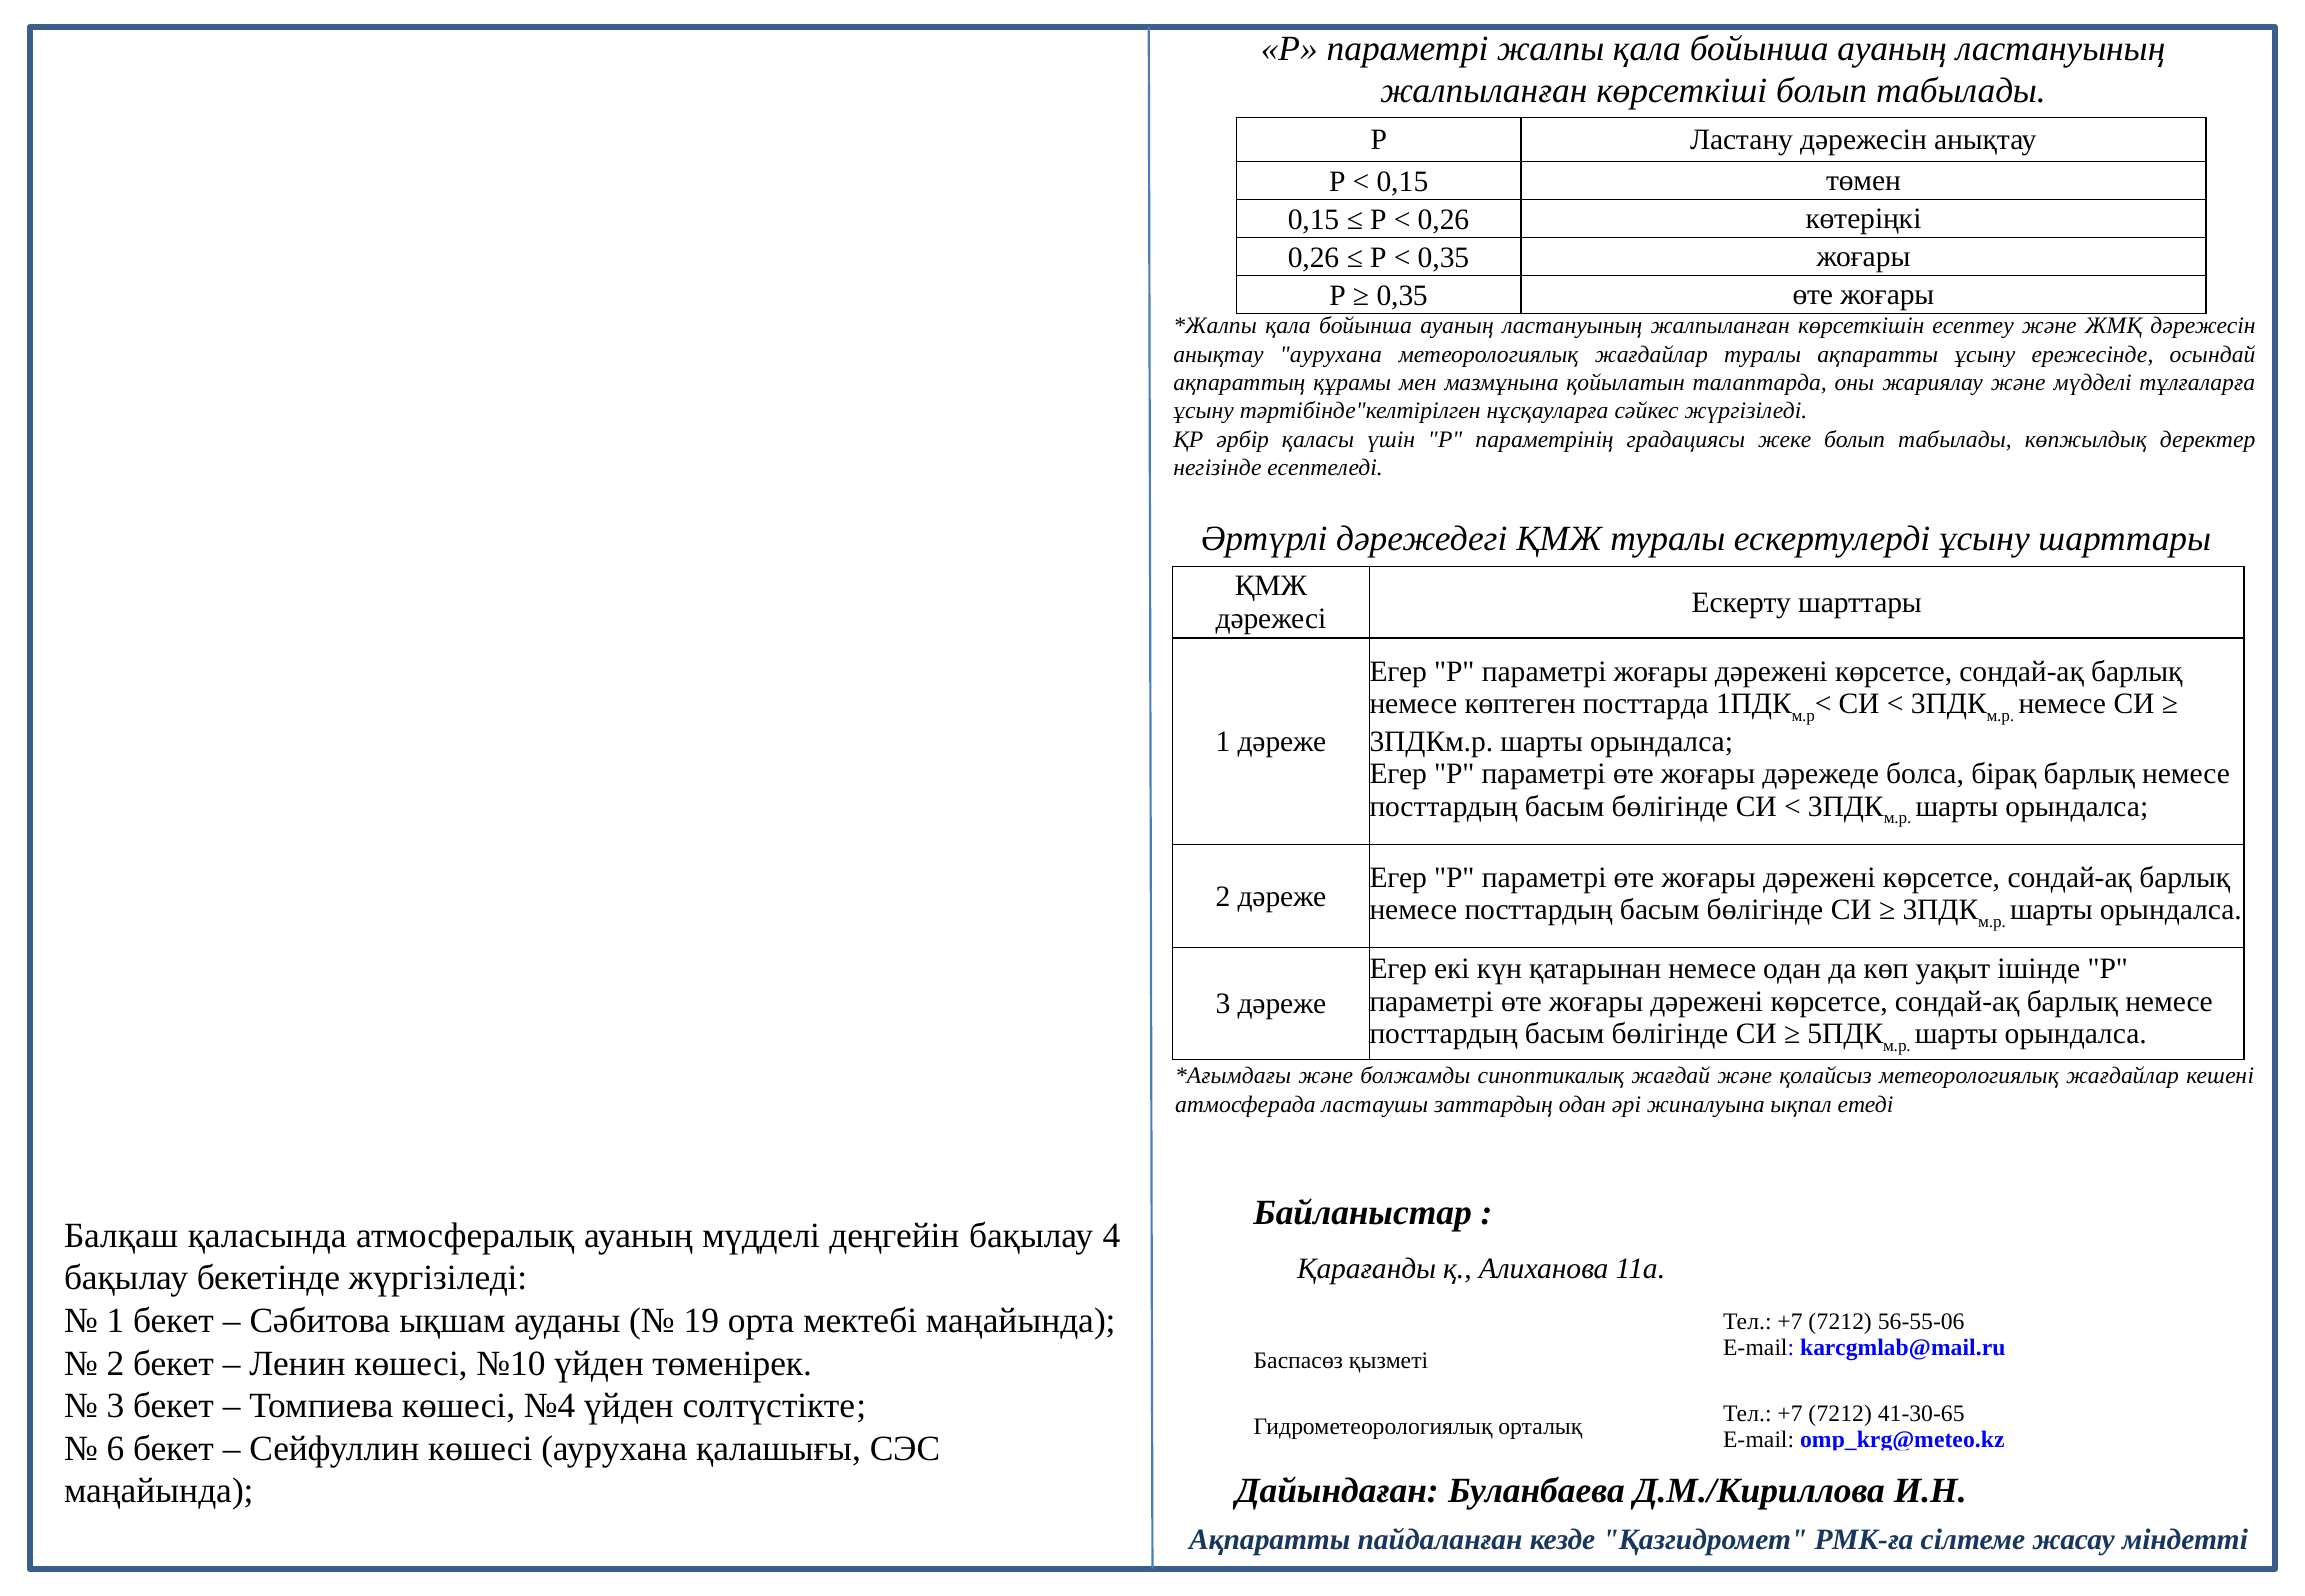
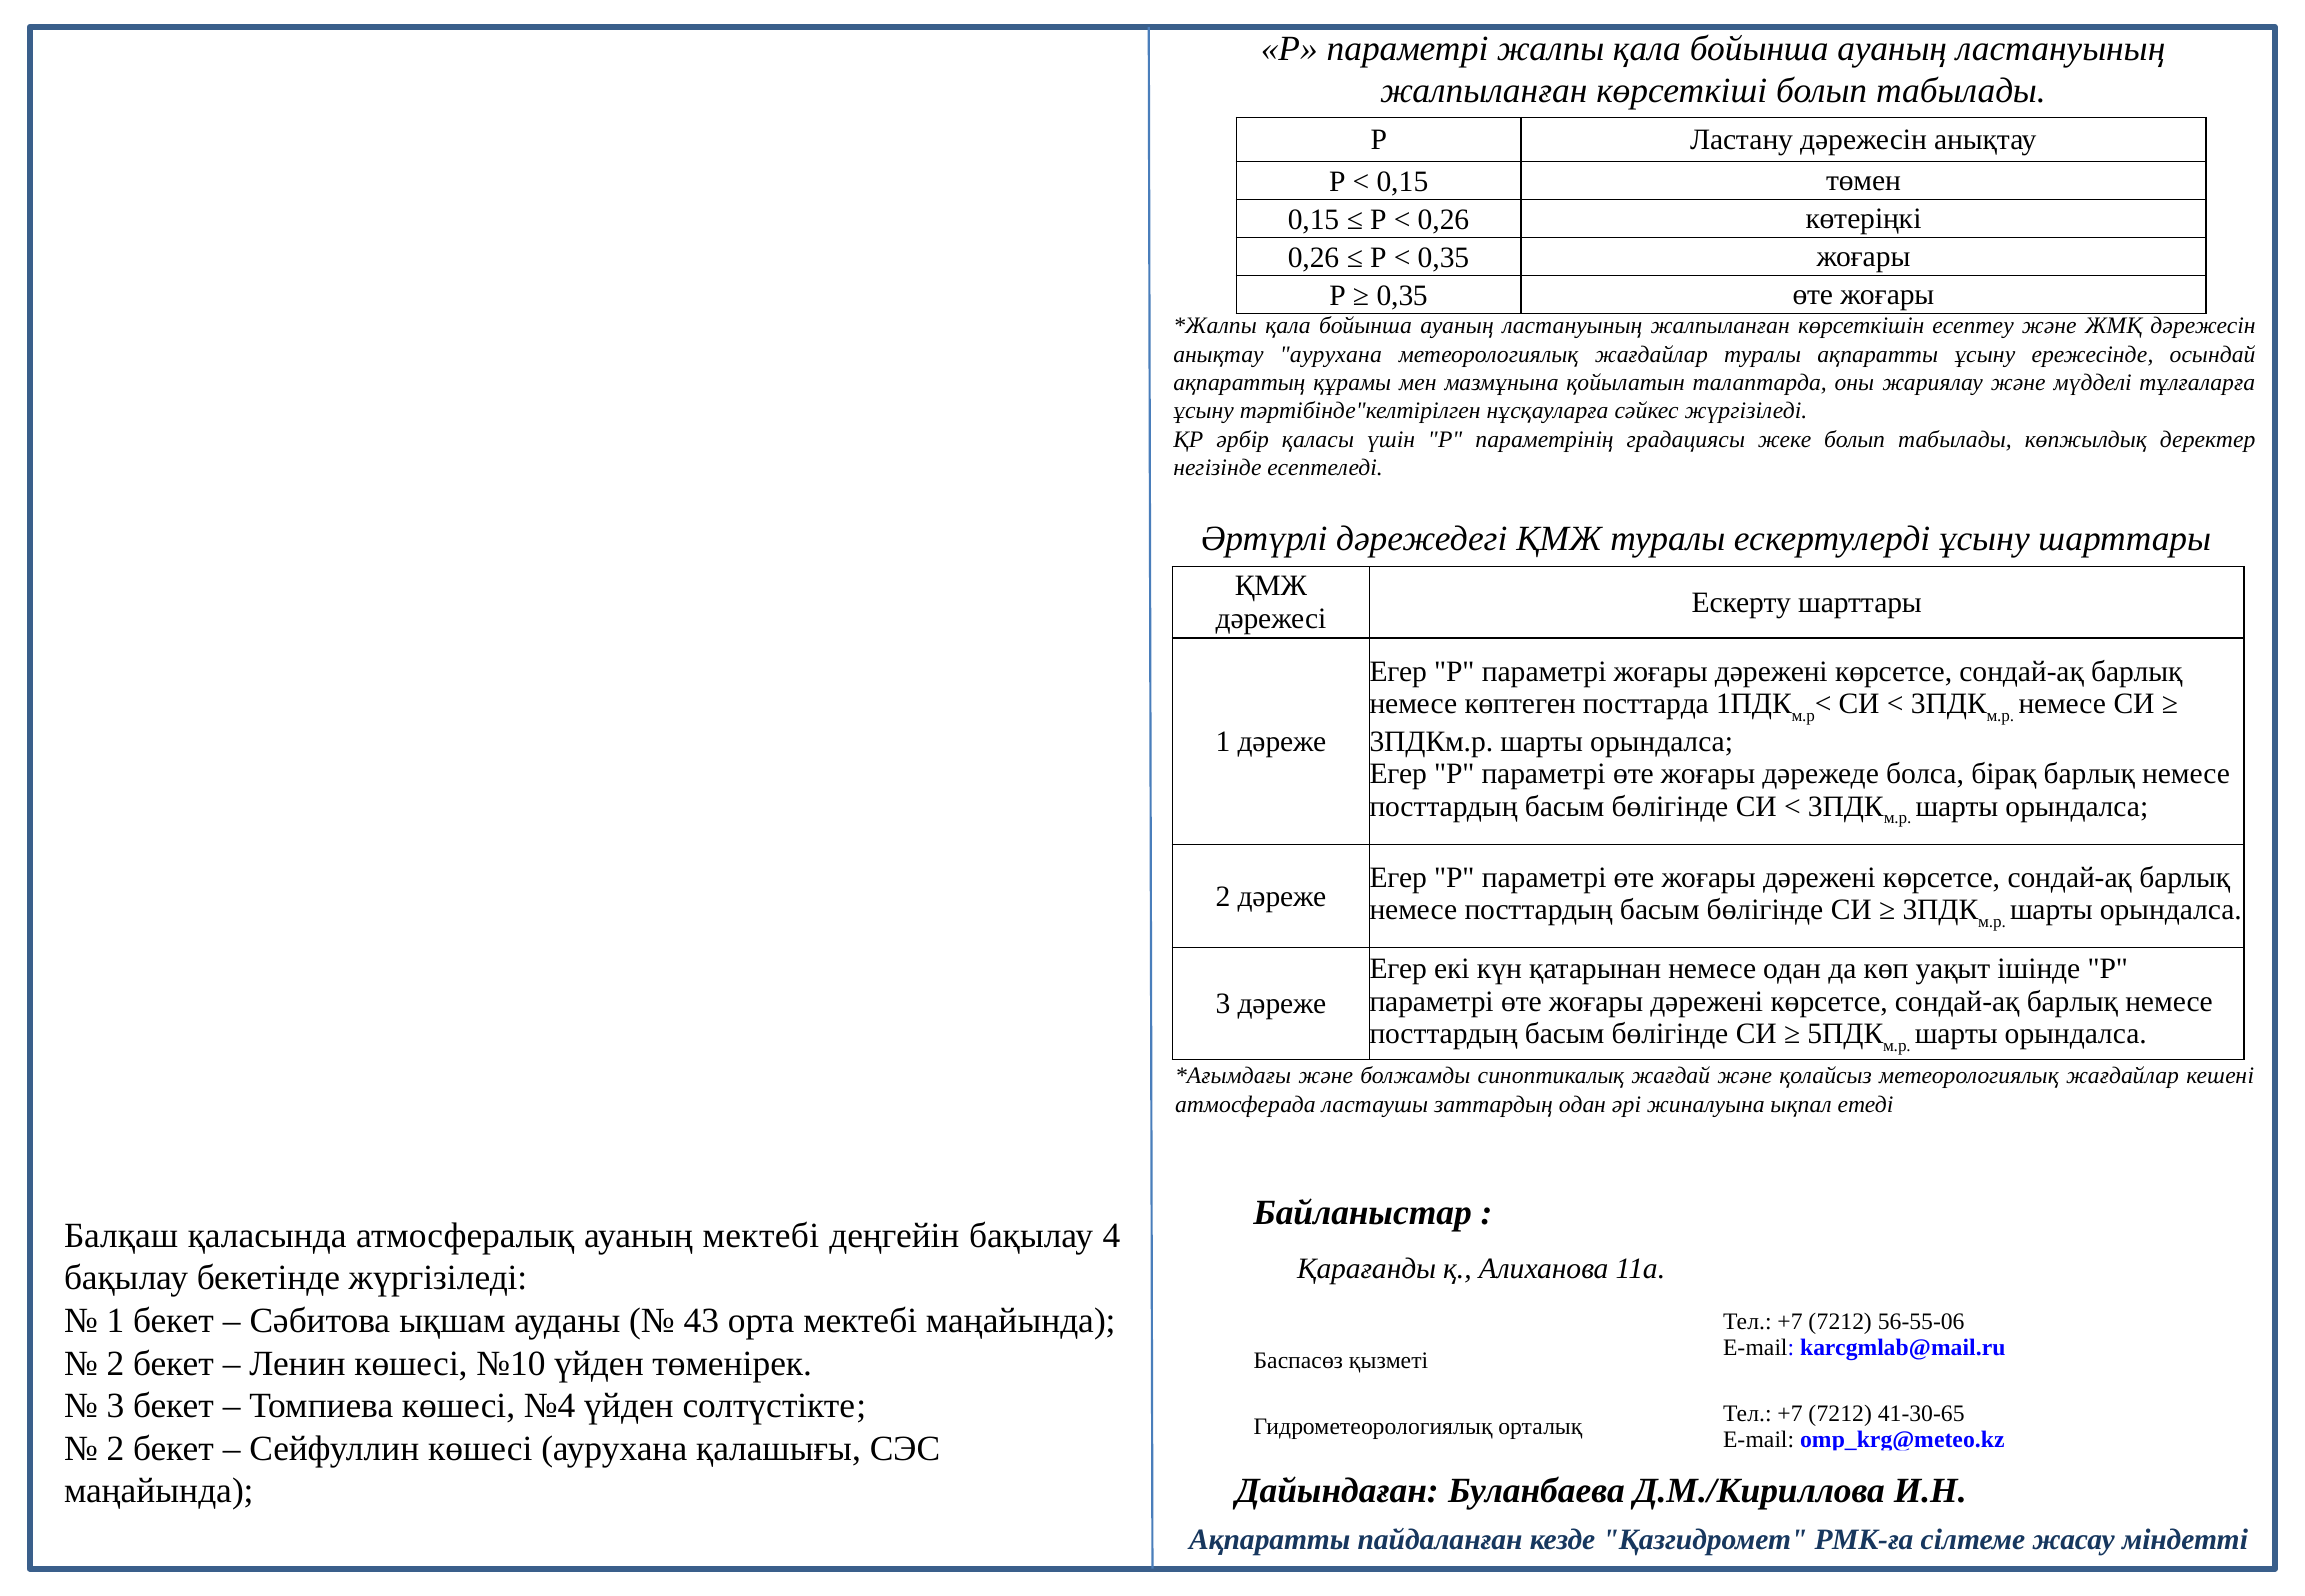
ауаның мүдделі: мүдделі -> мектебі
19: 19 -> 43
6 at (115, 1448): 6 -> 2
